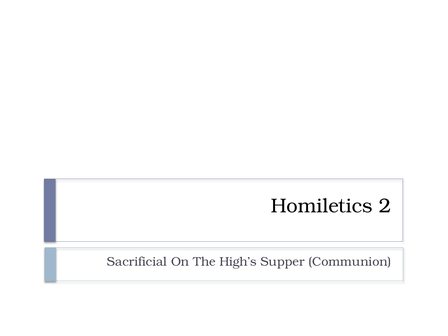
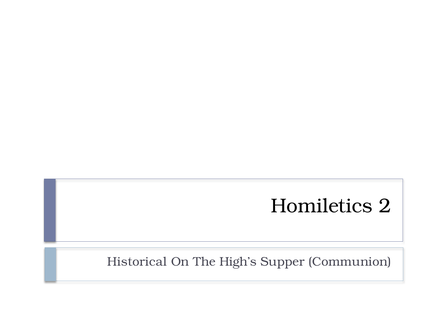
Sacrificial: Sacrificial -> Historical
